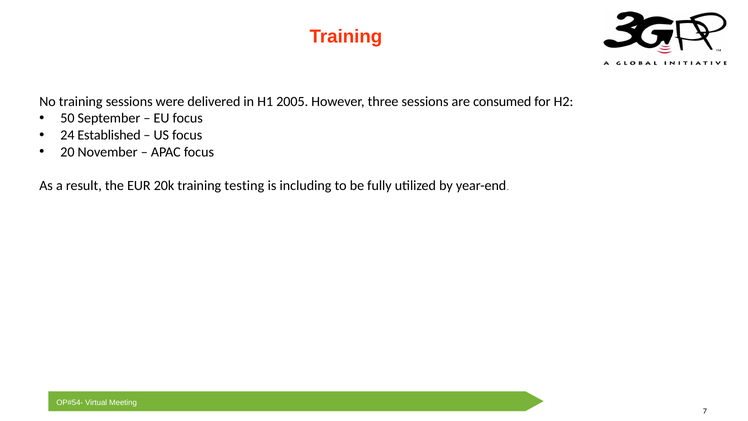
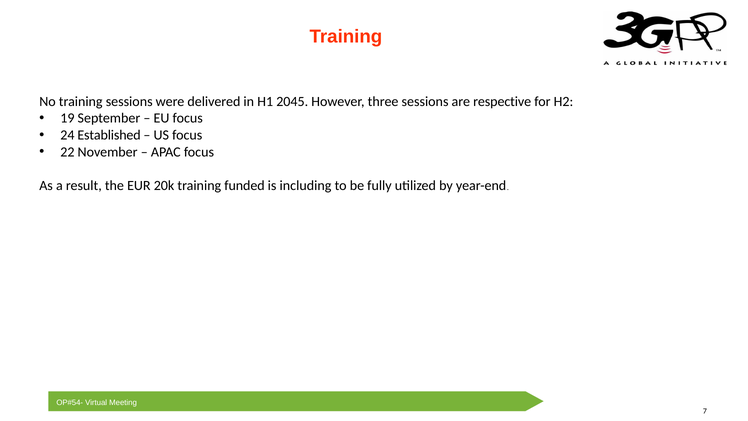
2005: 2005 -> 2045
consumed: consumed -> respective
50: 50 -> 19
20: 20 -> 22
testing: testing -> funded
